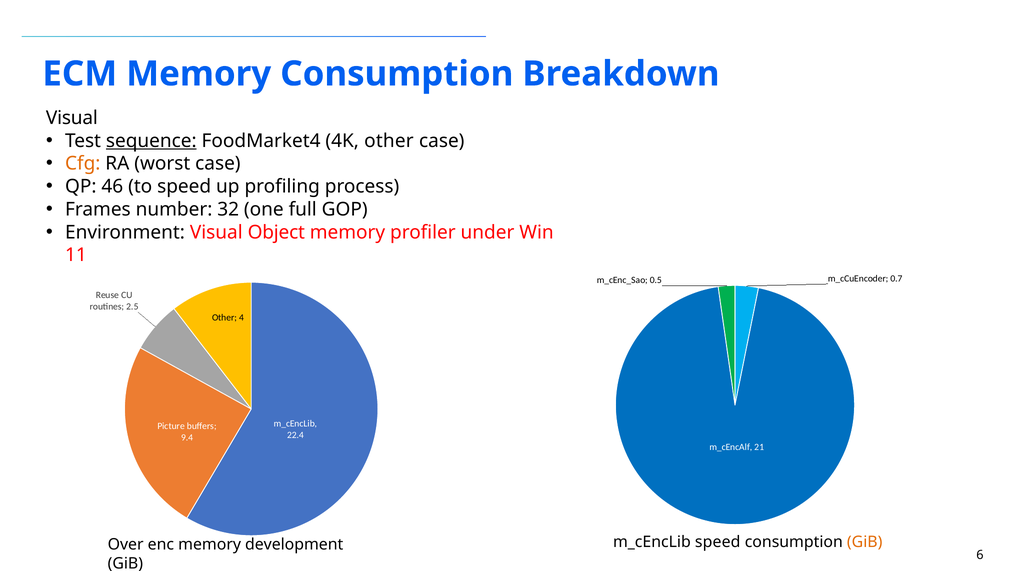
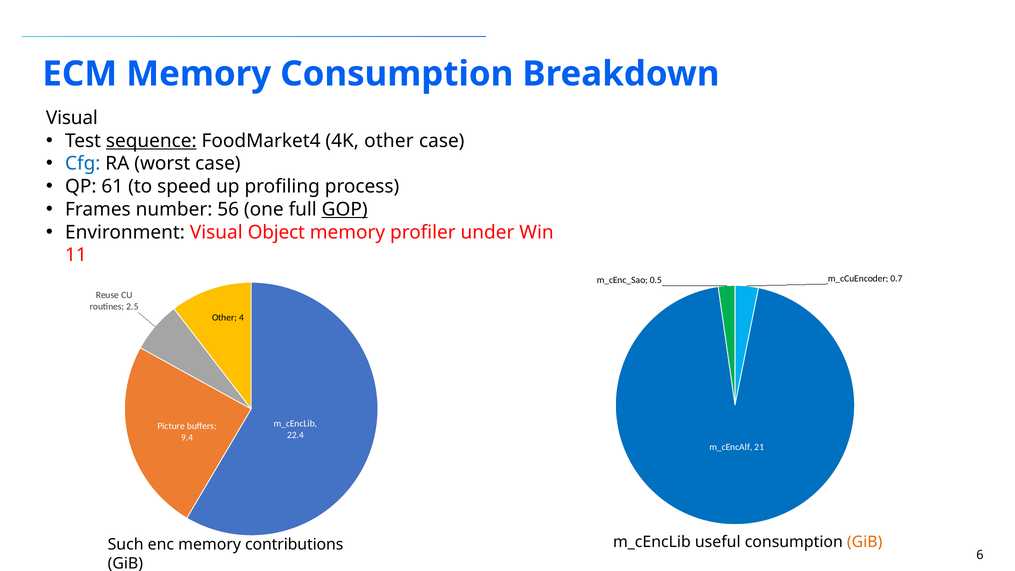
Cfg colour: orange -> blue
46: 46 -> 61
32: 32 -> 56
GOP underline: none -> present
m_cEncLib speed: speed -> useful
Over: Over -> Such
development: development -> contributions
